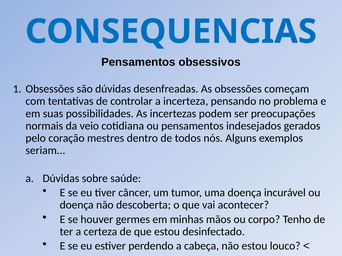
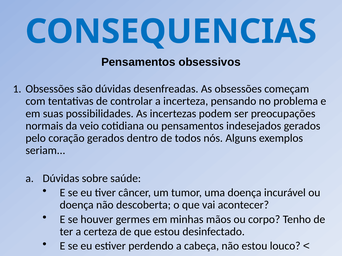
coração mestres: mestres -> gerados
